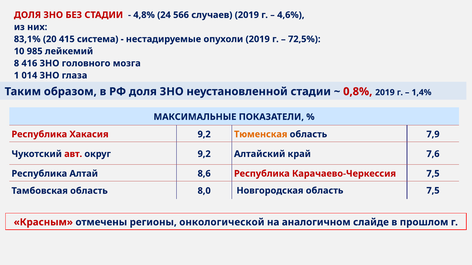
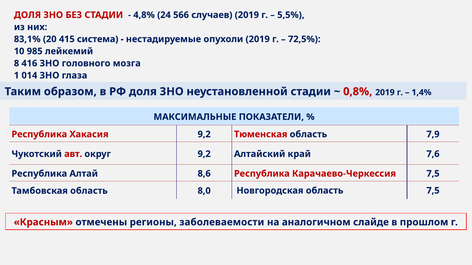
4,6%: 4,6% -> 5,5%
Тюменская colour: orange -> red
онкологической: онкологической -> заболеваемости
